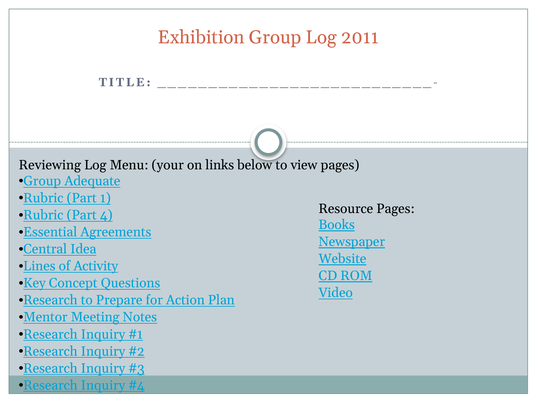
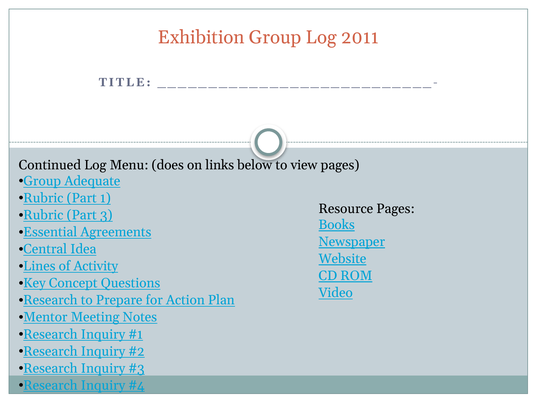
Reviewing: Reviewing -> Continued
your: your -> does
4: 4 -> 3
